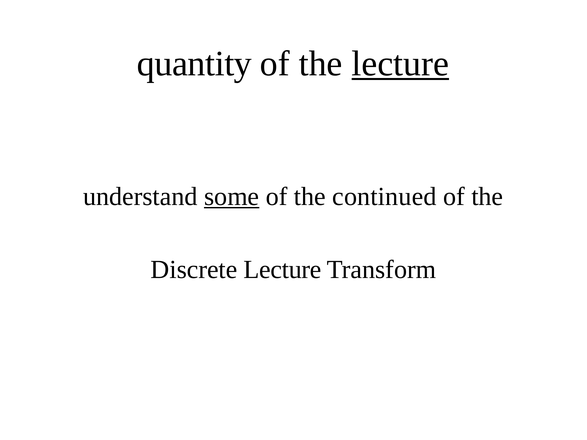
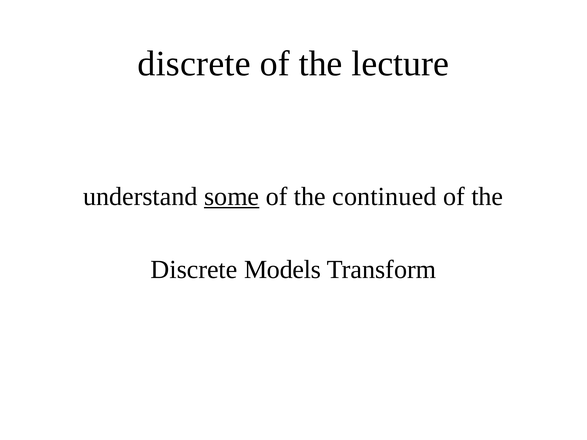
quantity at (194, 64): quantity -> discrete
lecture at (400, 64) underline: present -> none
Discrete Lecture: Lecture -> Models
